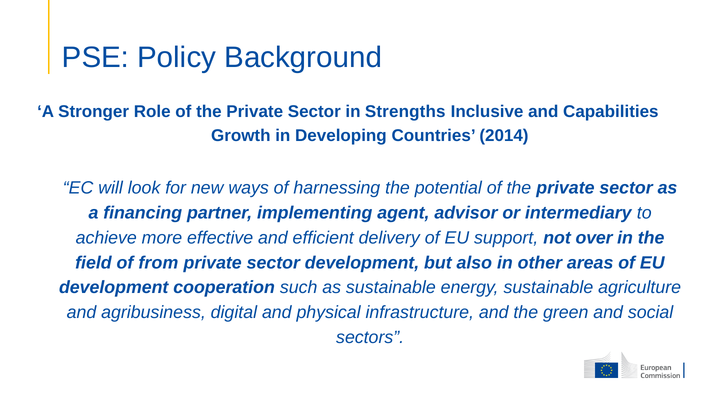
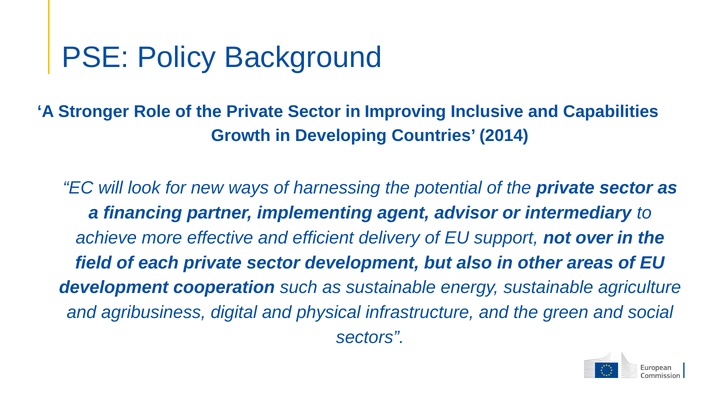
Strengths: Strengths -> Improving
from: from -> each
